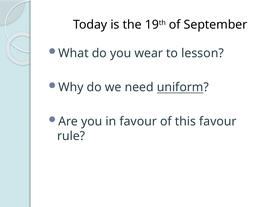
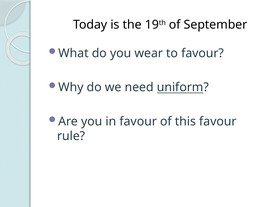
to lesson: lesson -> favour
